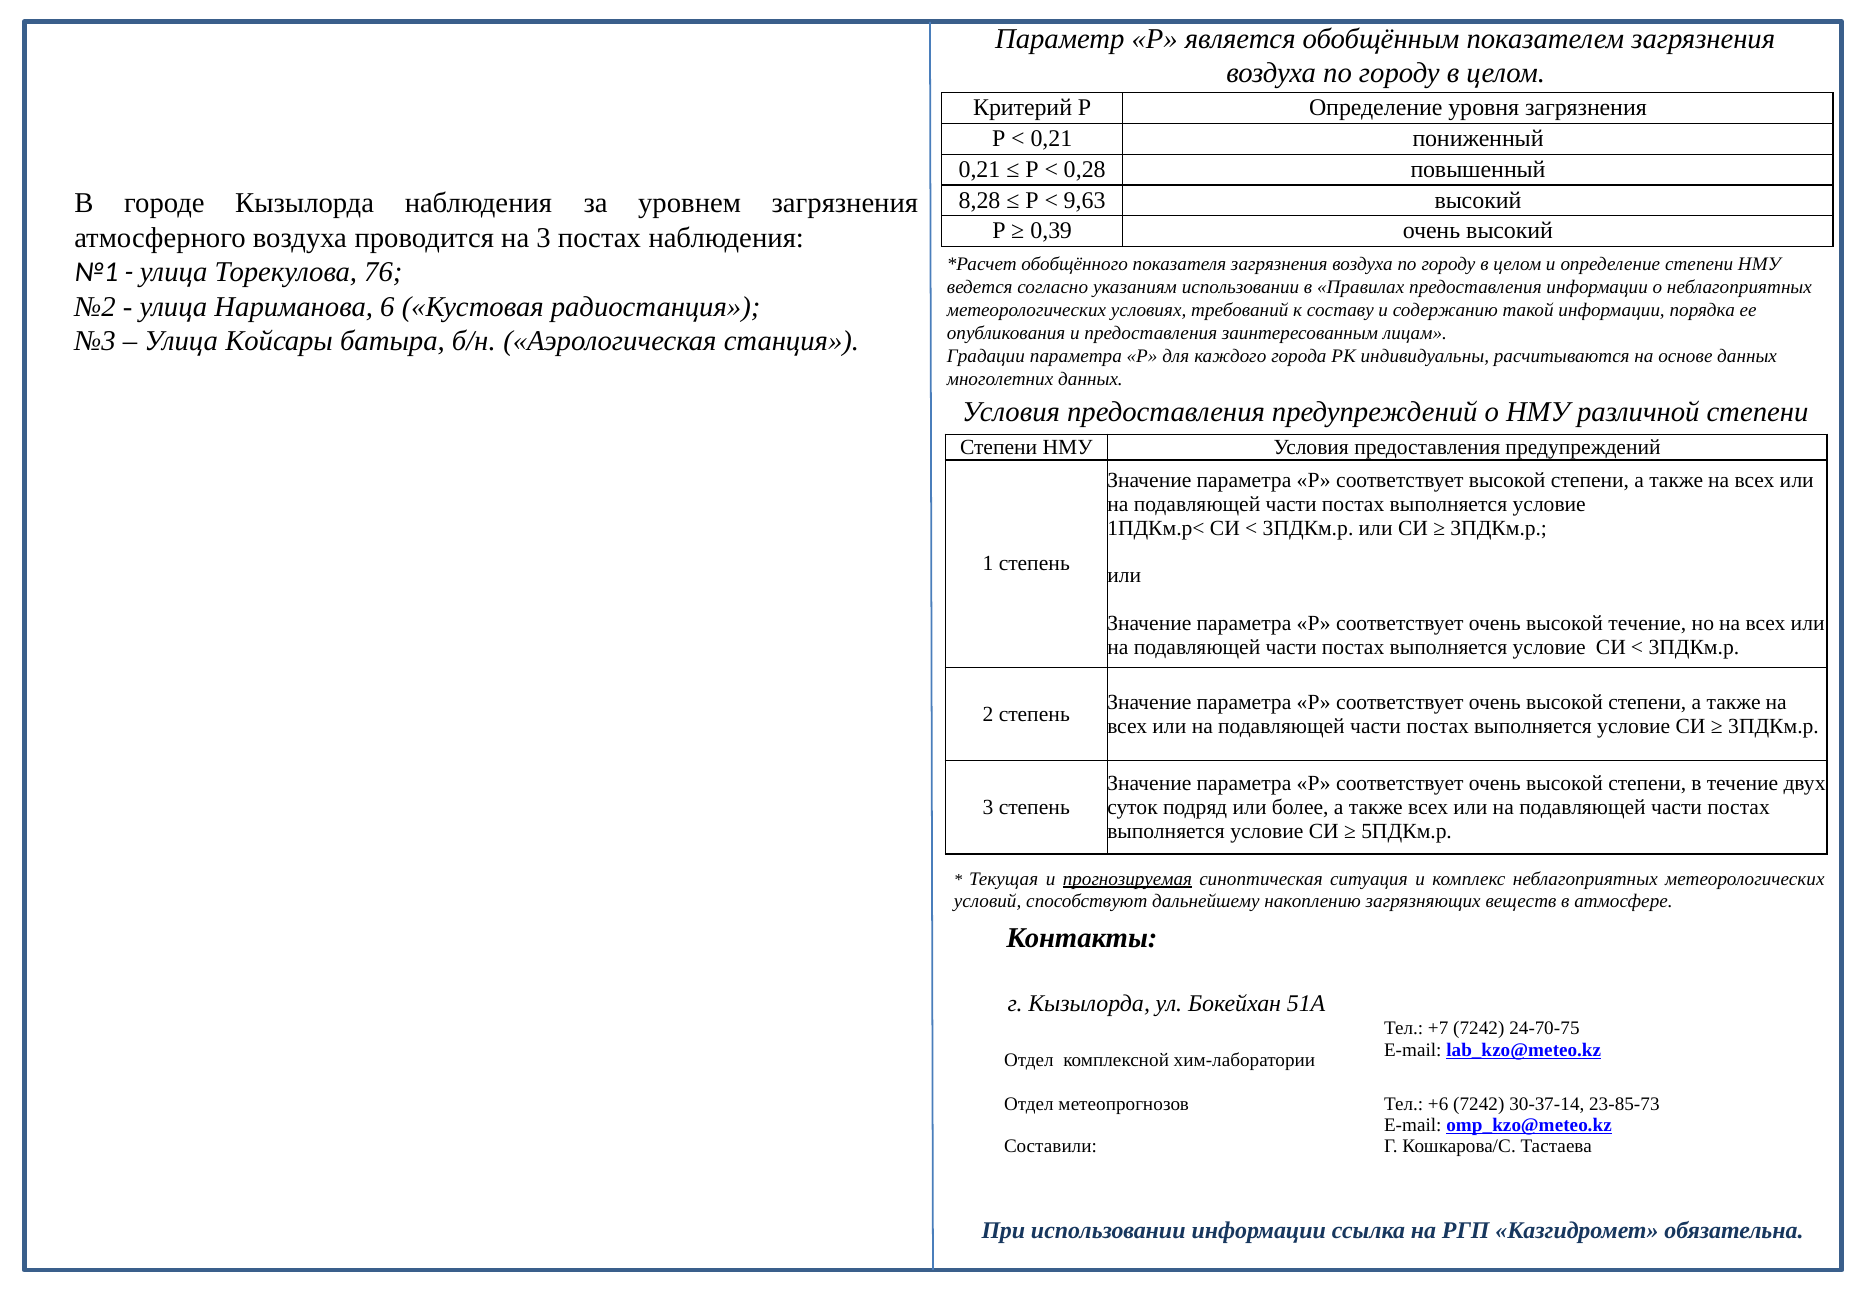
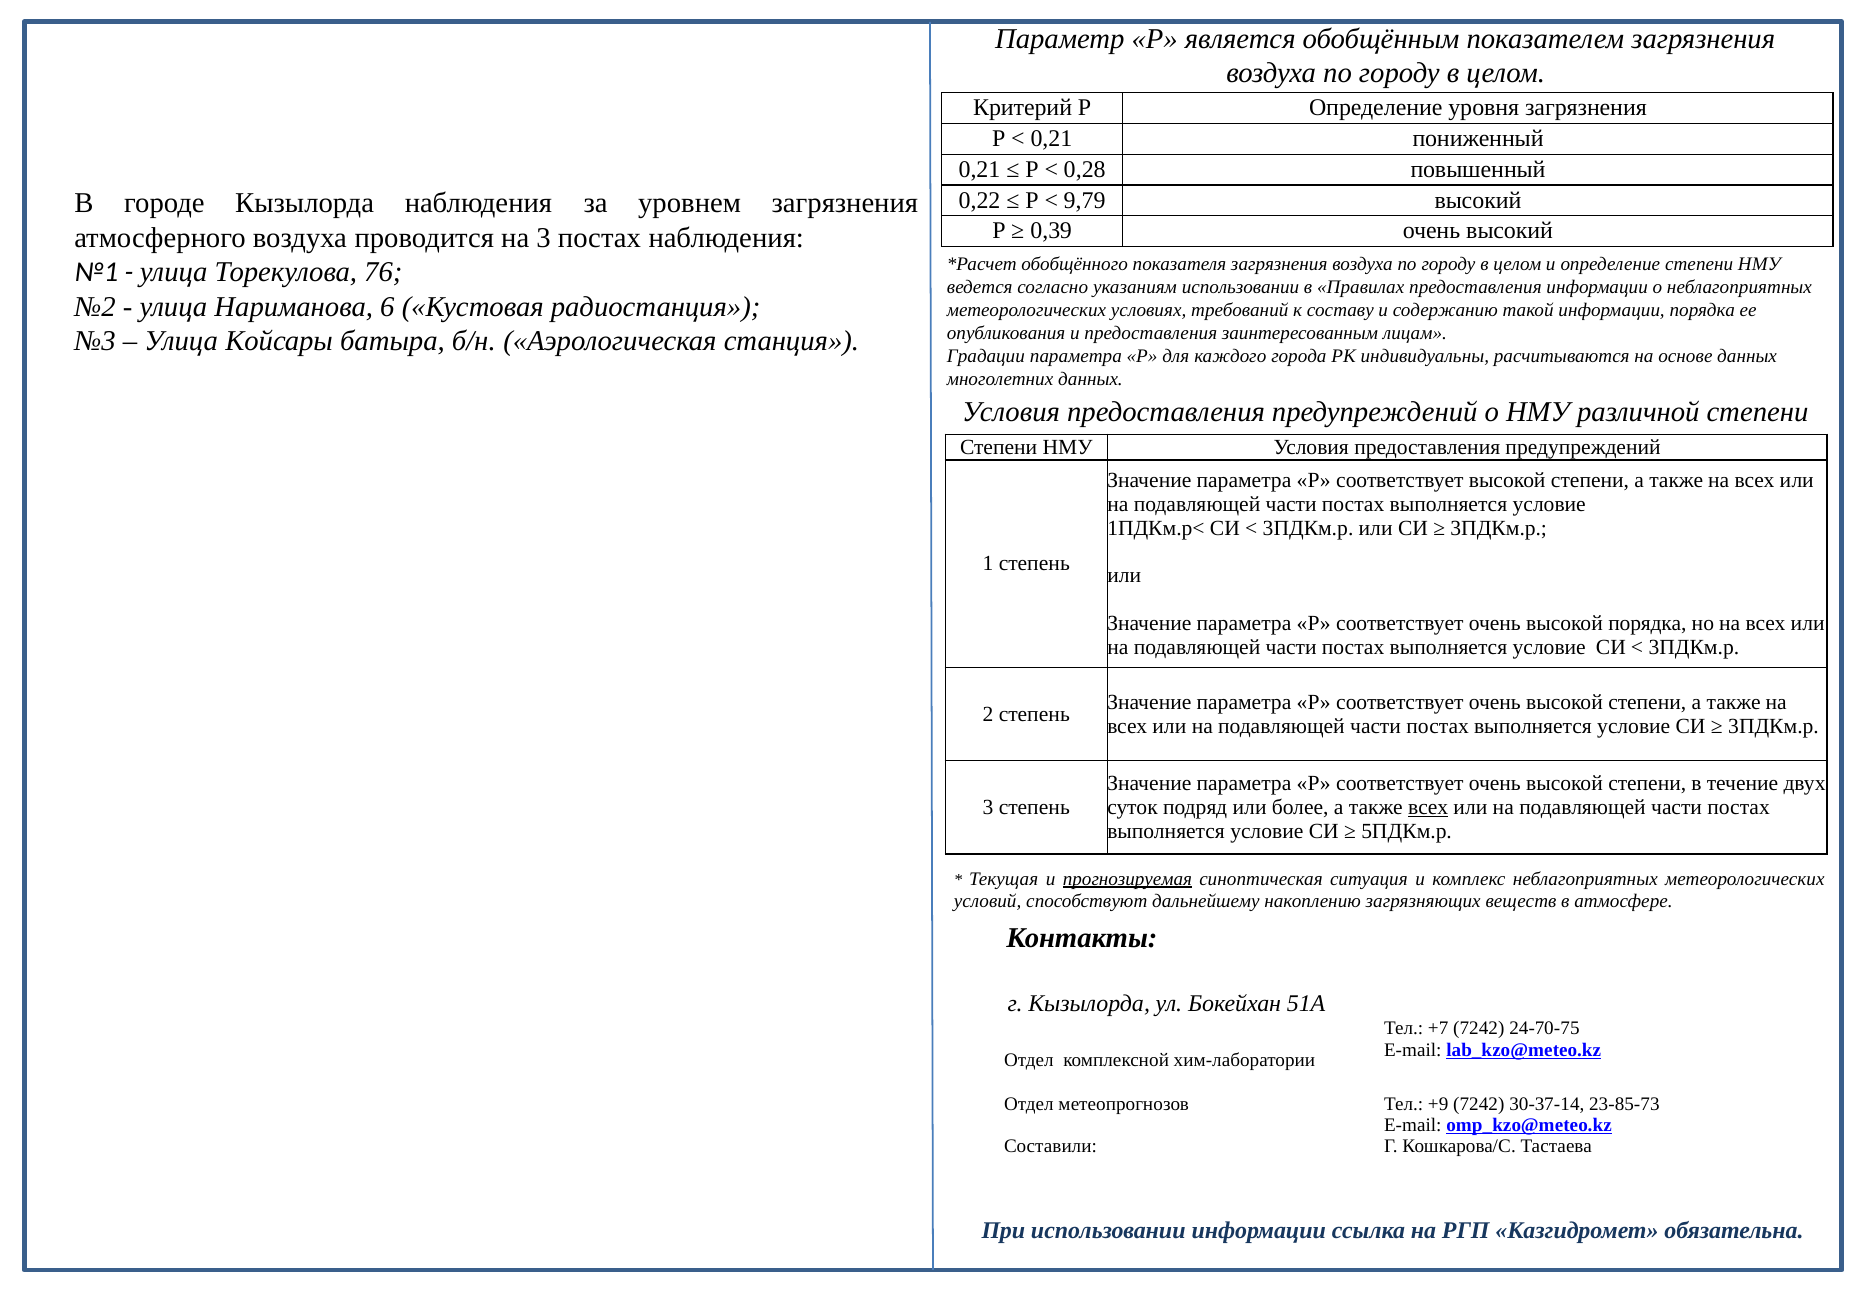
8,28: 8,28 -> 0,22
9,63: 9,63 -> 9,79
высокой течение: течение -> порядка
всех at (1428, 807) underline: none -> present
+6: +6 -> +9
